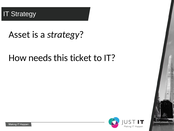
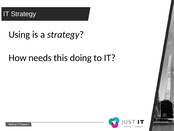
Asset: Asset -> Using
ticket: ticket -> doing
